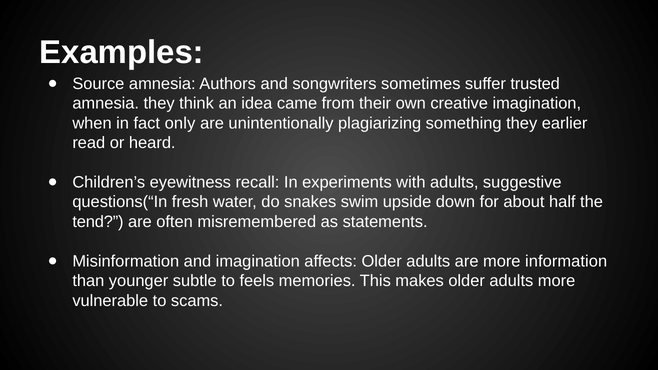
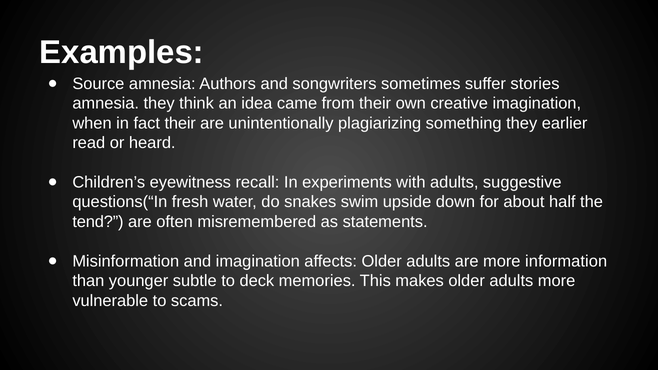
trusted: trusted -> stories
fact only: only -> their
feels: feels -> deck
